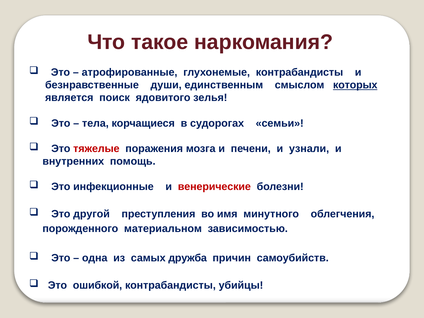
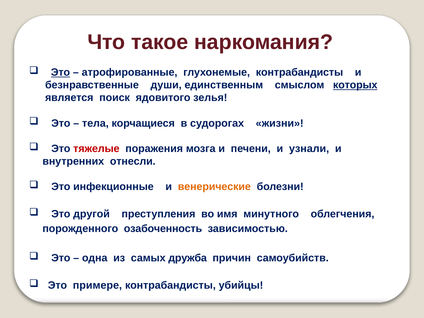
Это at (60, 72) underline: none -> present
семьи: семьи -> жизни
помощь: помощь -> отнесли
венерические colour: red -> orange
материальном: материальном -> озабоченность
ошибкой: ошибкой -> примере
